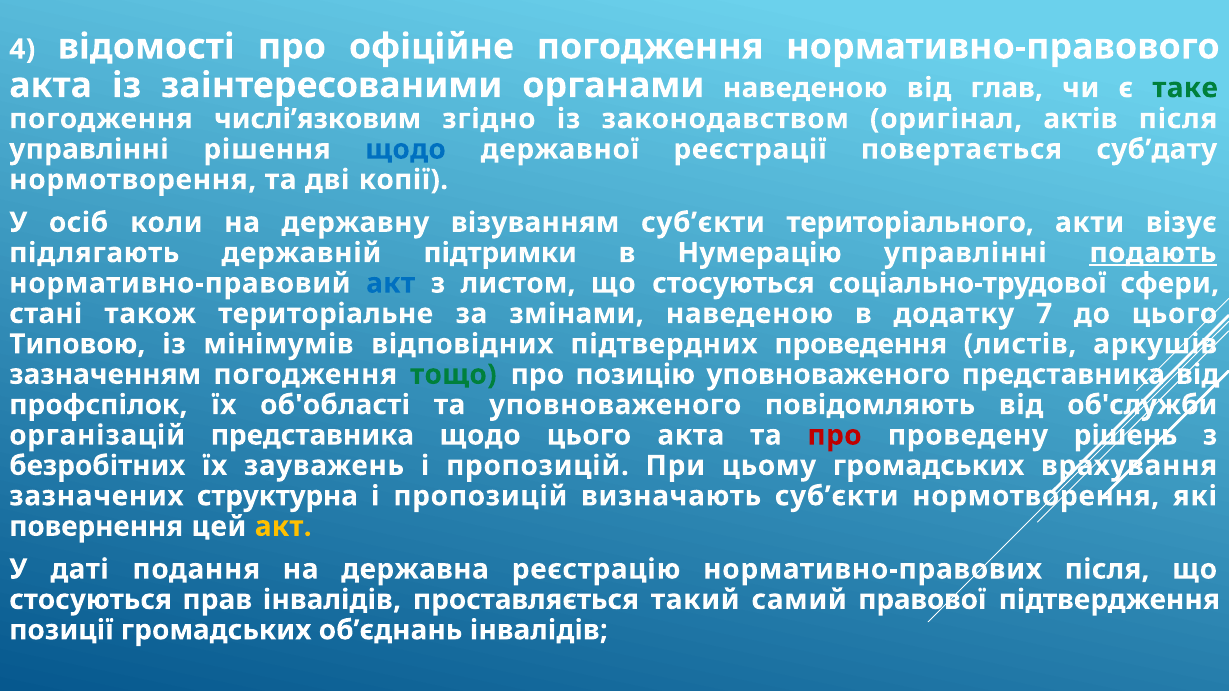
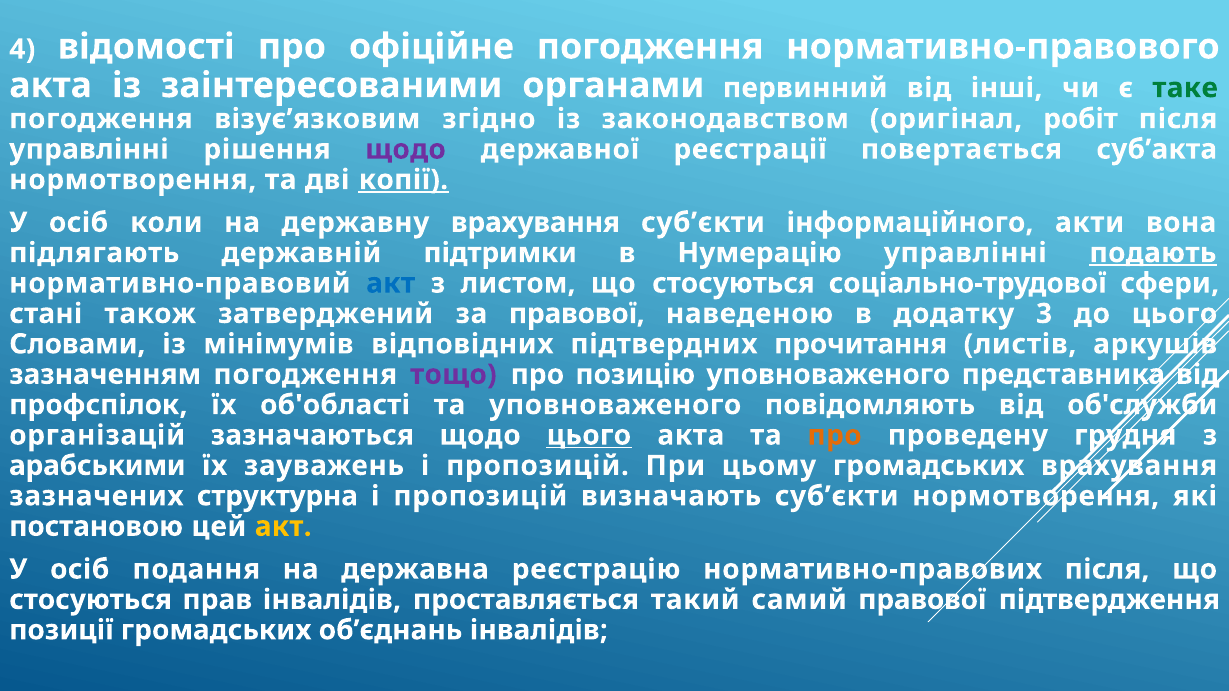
органами наведеною: наведеною -> первинний
глав: глав -> інші
числі’язковим: числі’язковим -> візує’язковим
актів: актів -> робіт
щодо at (406, 149) colour: blue -> purple
суб’дату: суб’дату -> суб’акта
копії underline: none -> present
державну візуванням: візуванням -> врахування
територіального: територіального -> інформаційного
візує: візує -> вона
територіальне: територіальне -> затверджений
за змінами: змінами -> правової
7: 7 -> 3
Типовою: Типовою -> Словами
проведення: проведення -> прочитання
тощо colour: green -> purple
організацій представника: представника -> зазначаються
цього at (589, 436) underline: none -> present
про at (835, 436) colour: red -> orange
рішень: рішень -> грудня
безробітних: безробітних -> арабськими
повернення: повернення -> постановою
даті at (80, 570): даті -> осіб
